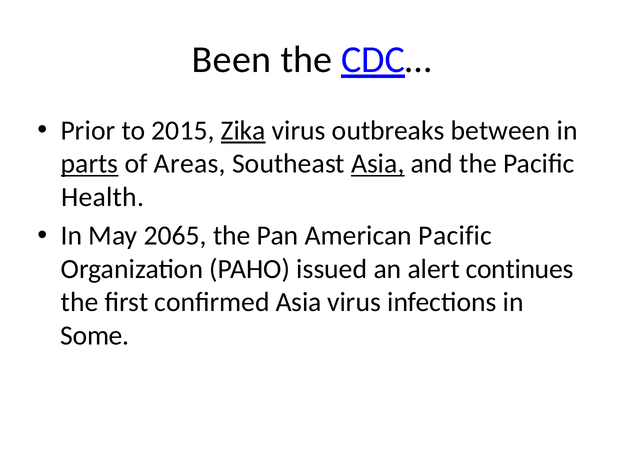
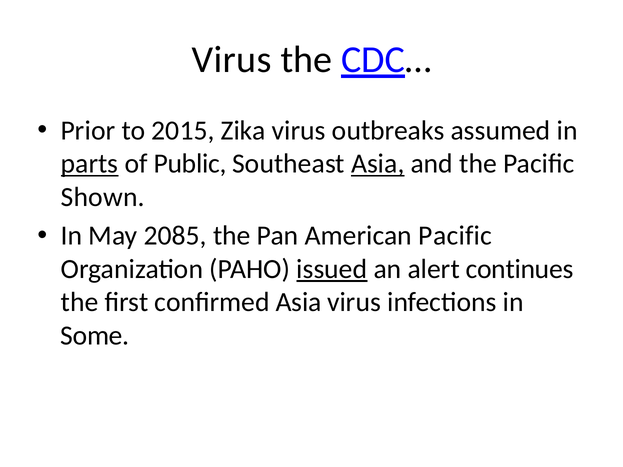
Been at (232, 60): Been -> Virus
Zika underline: present -> none
between: between -> assumed
Areas: Areas -> Public
Health: Health -> Shown
2065: 2065 -> 2085
issued underline: none -> present
